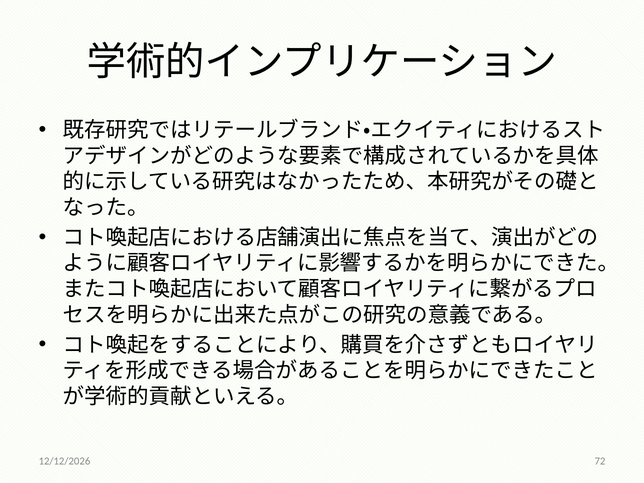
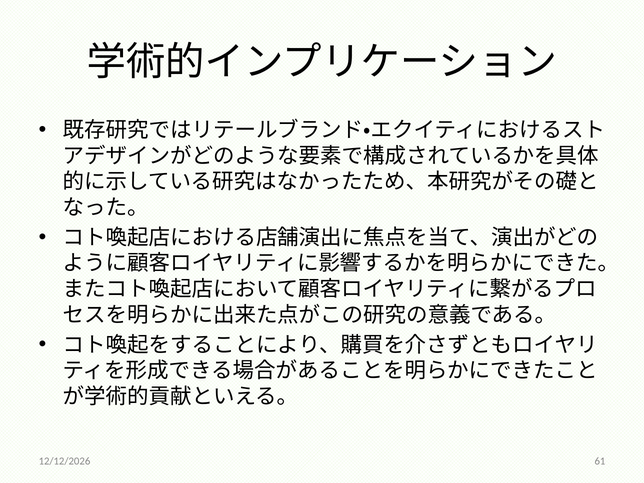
72: 72 -> 61
